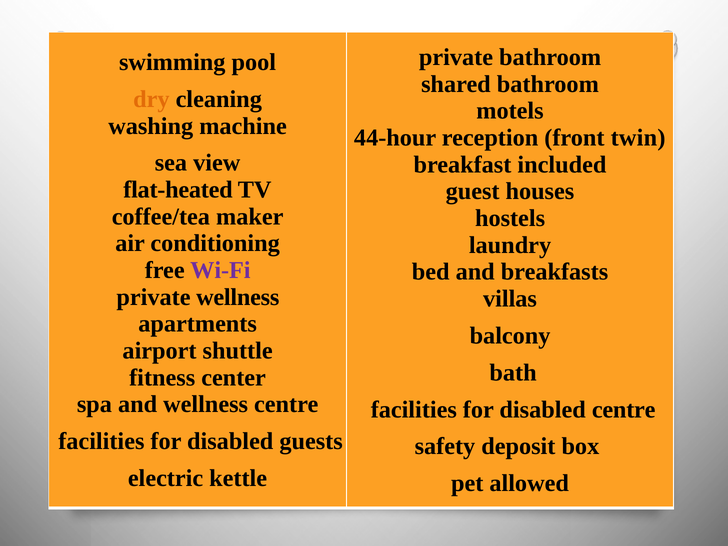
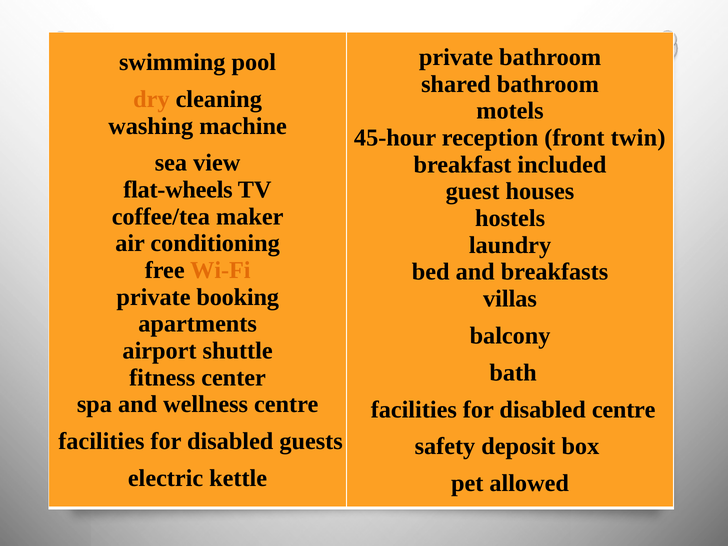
44-hour: 44-hour -> 45-hour
flat-heated: flat-heated -> flat-wheels
Wi-Fi colour: purple -> orange
private wellness: wellness -> booking
